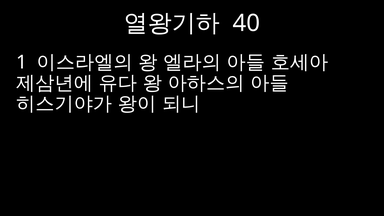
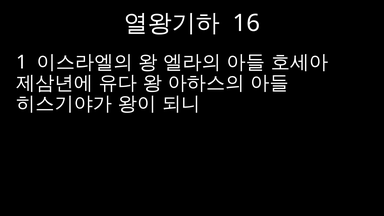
40: 40 -> 16
